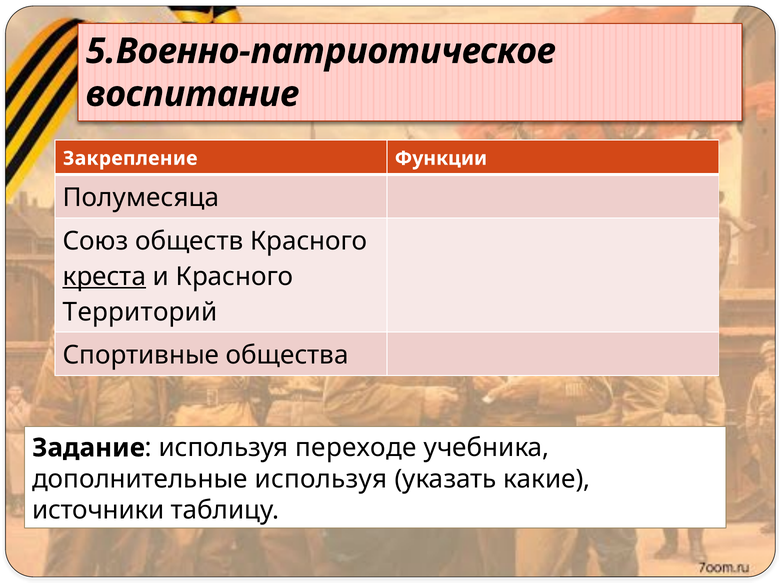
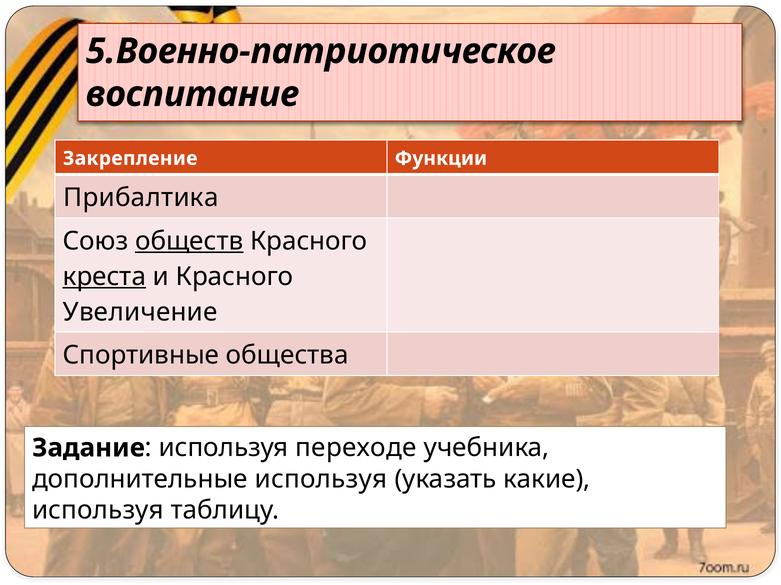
Полумесяца: Полумесяца -> Прибалтика
обществ underline: none -> present
Территорий: Территорий -> Увеличение
источники at (98, 511): источники -> используя
